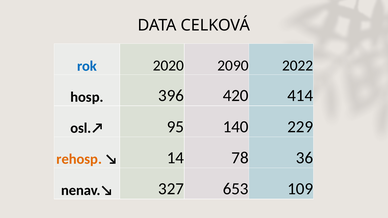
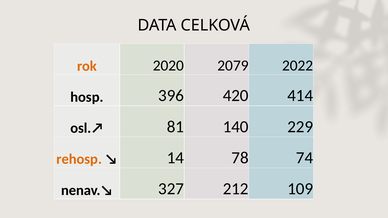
rok colour: blue -> orange
2090: 2090 -> 2079
95: 95 -> 81
36: 36 -> 74
653: 653 -> 212
